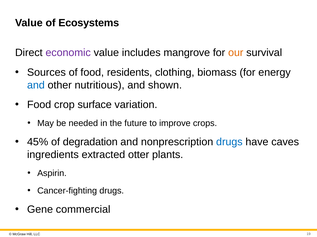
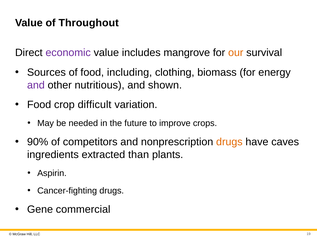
Ecosystems: Ecosystems -> Throughout
residents: residents -> including
and at (36, 85) colour: blue -> purple
surface: surface -> difficult
45%: 45% -> 90%
degradation: degradation -> competitors
drugs at (229, 142) colour: blue -> orange
otter: otter -> than
